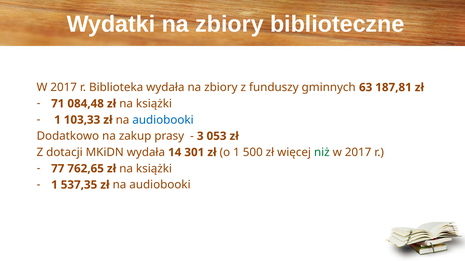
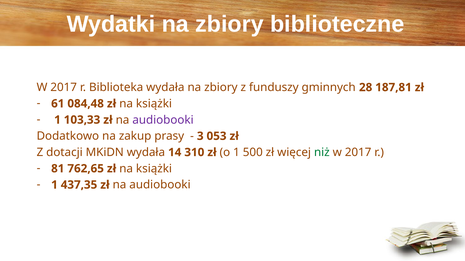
63: 63 -> 28
71: 71 -> 61
audiobooki at (163, 120) colour: blue -> purple
301: 301 -> 310
77: 77 -> 81
537,35: 537,35 -> 437,35
